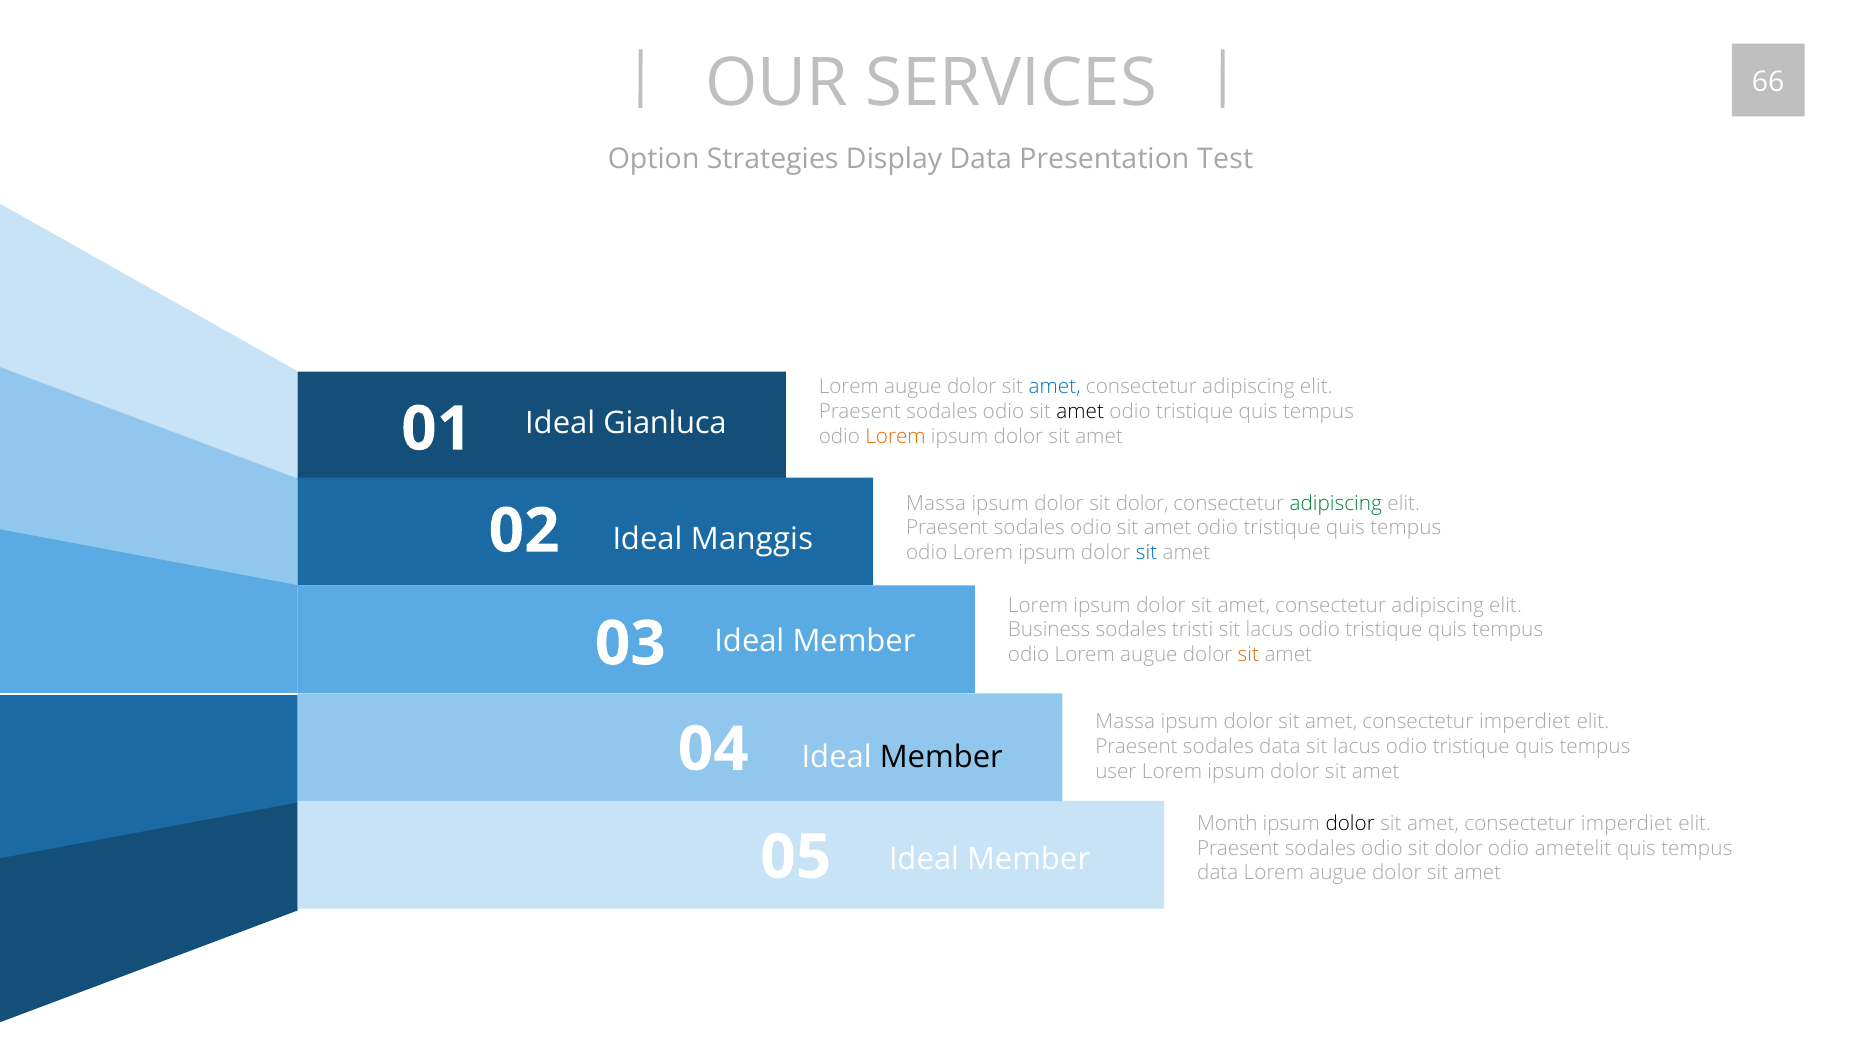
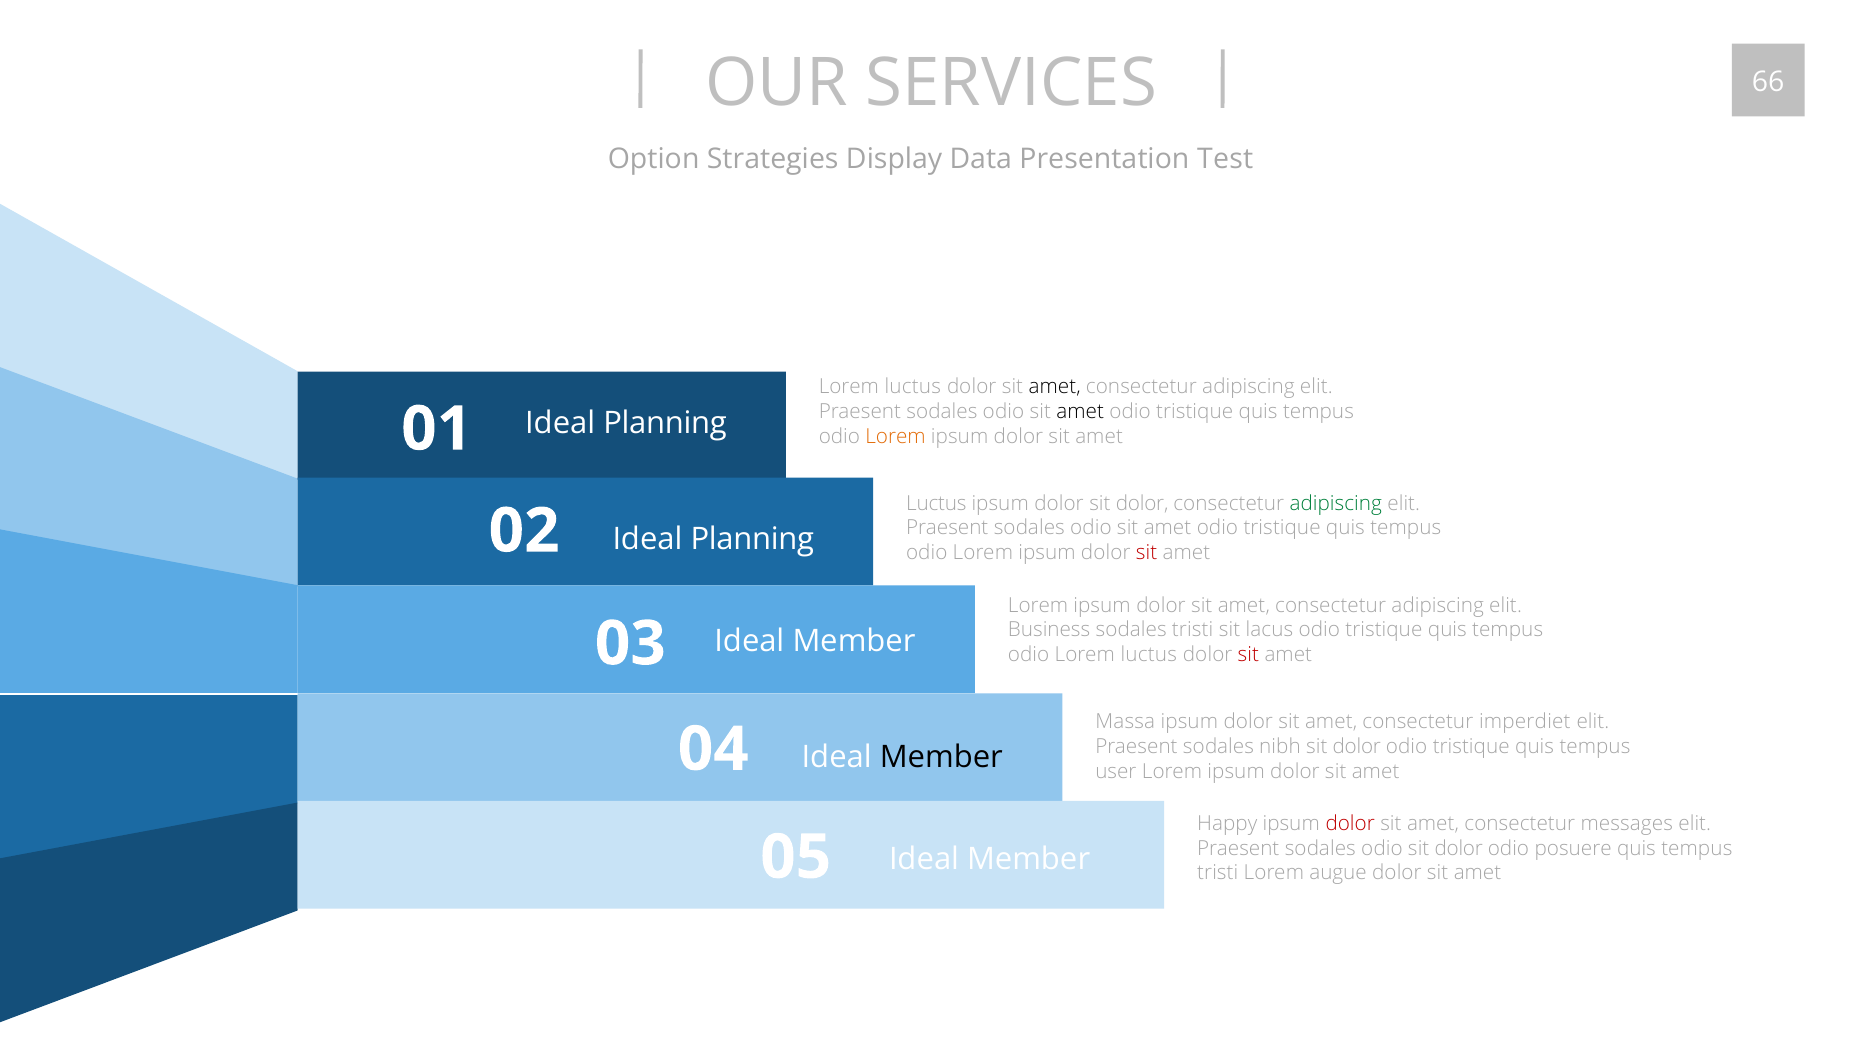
augue at (913, 387): augue -> luctus
amet at (1055, 387) colour: blue -> black
Gianluca at (665, 423): Gianluca -> Planning
Massa at (936, 503): Massa -> Luctus
Manggis at (752, 539): Manggis -> Planning
sit at (1147, 553) colour: blue -> red
odio Lorem augue: augue -> luctus
sit at (1248, 655) colour: orange -> red
sodales data: data -> nibh
lacus at (1357, 746): lacus -> dolor
Month: Month -> Happy
dolor at (1350, 823) colour: black -> red
imperdiet at (1627, 823): imperdiet -> messages
ametelit: ametelit -> posuere
data at (1218, 873): data -> tristi
